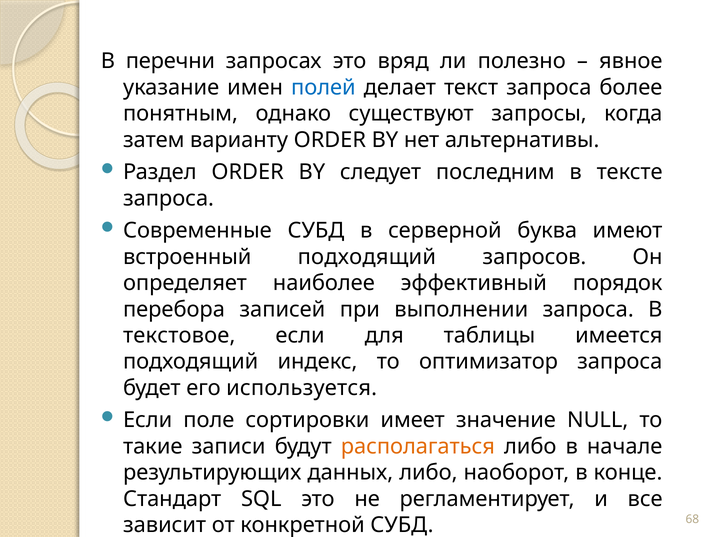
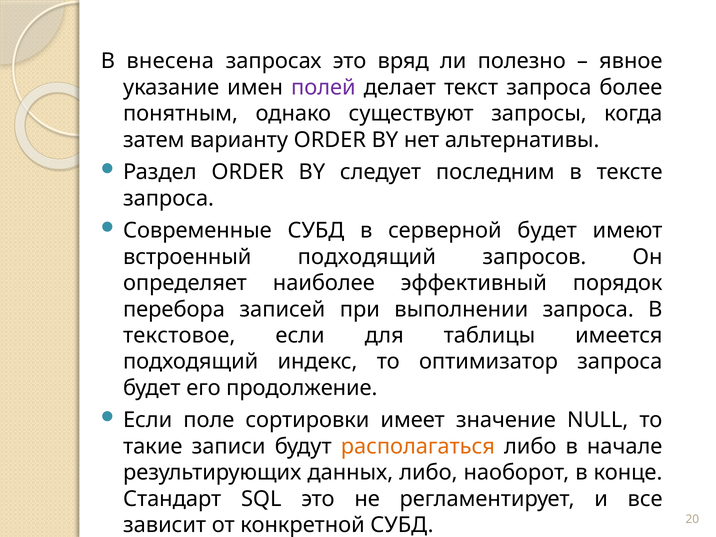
перечни: перечни -> внесена
полей colour: blue -> purple
серверной буква: буква -> будет
используется: используется -> продолжение
68: 68 -> 20
